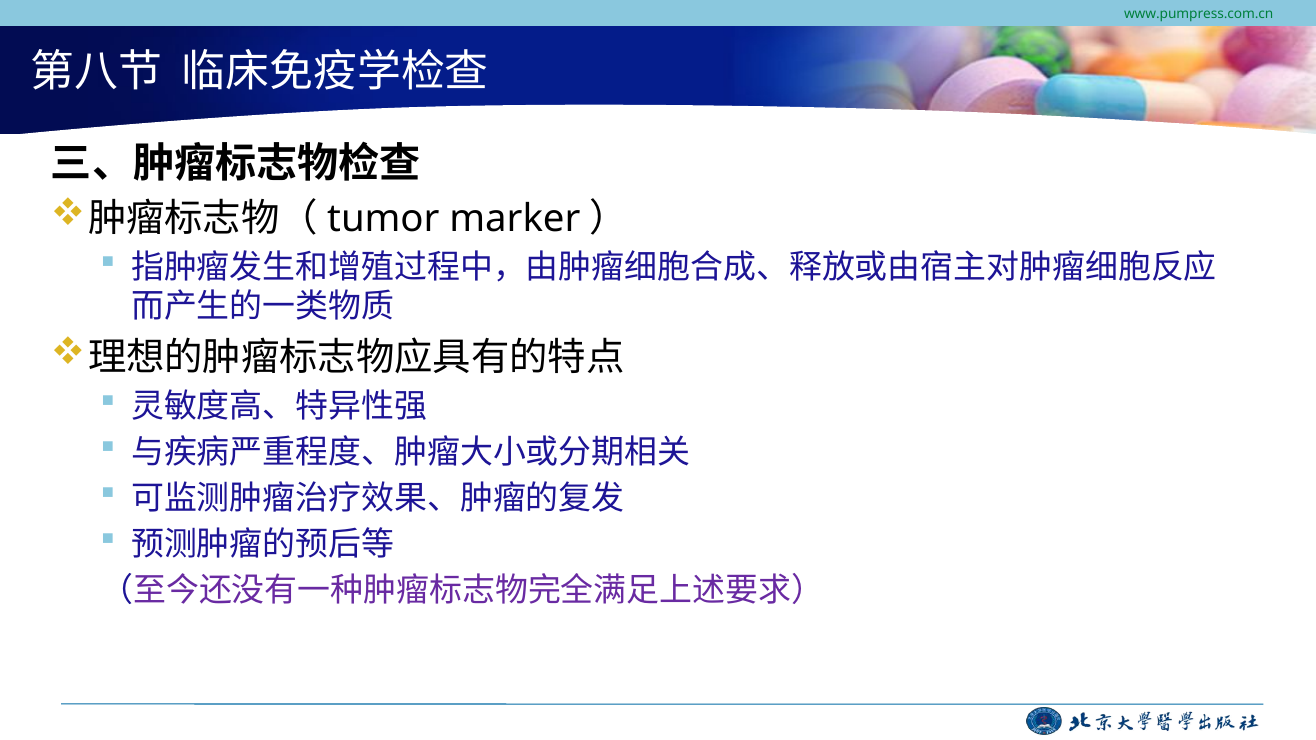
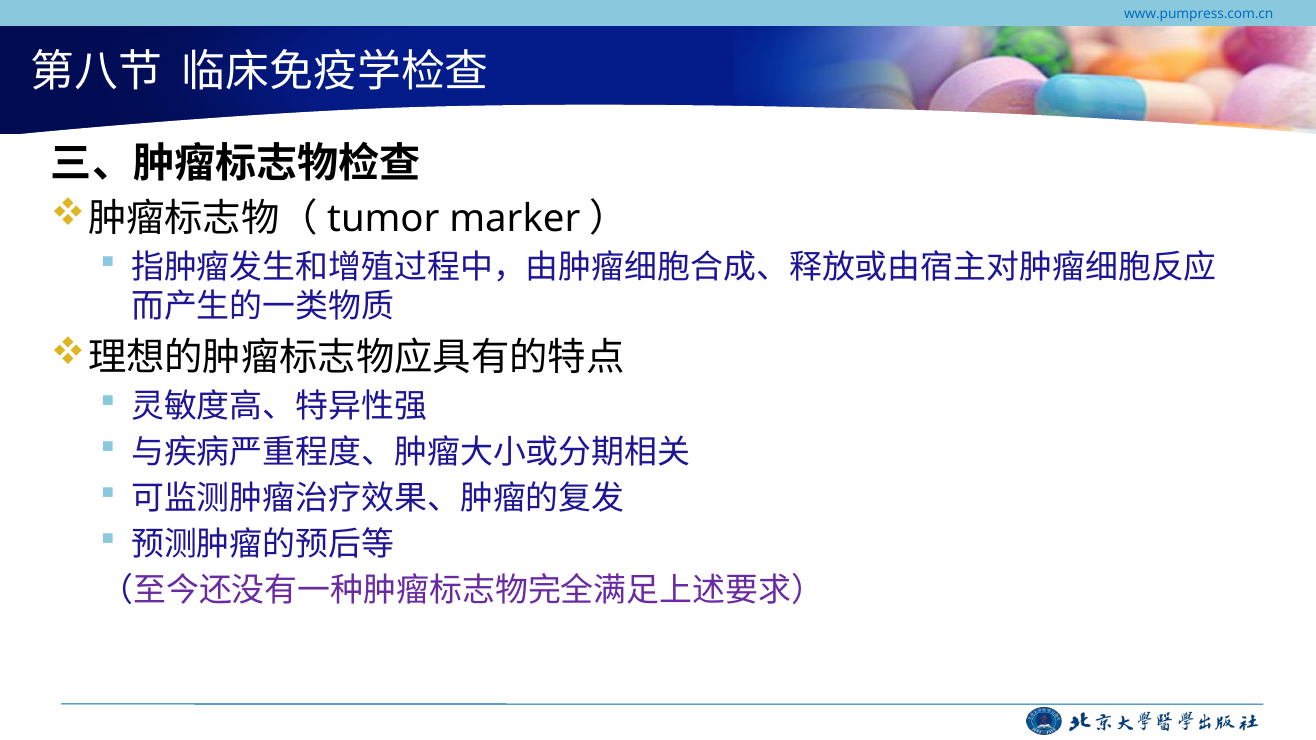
www.pumpress.com.cn colour: green -> blue
